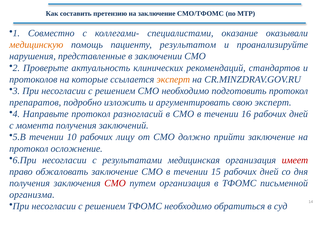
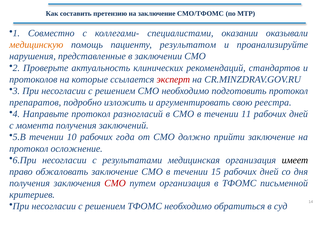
оказание: оказание -> оказании
эксперт at (173, 79) colour: orange -> red
свою эксперт: эксперт -> реестра
16: 16 -> 11
лицу: лицу -> года
имеет colour: red -> black
организма: организма -> критериев
